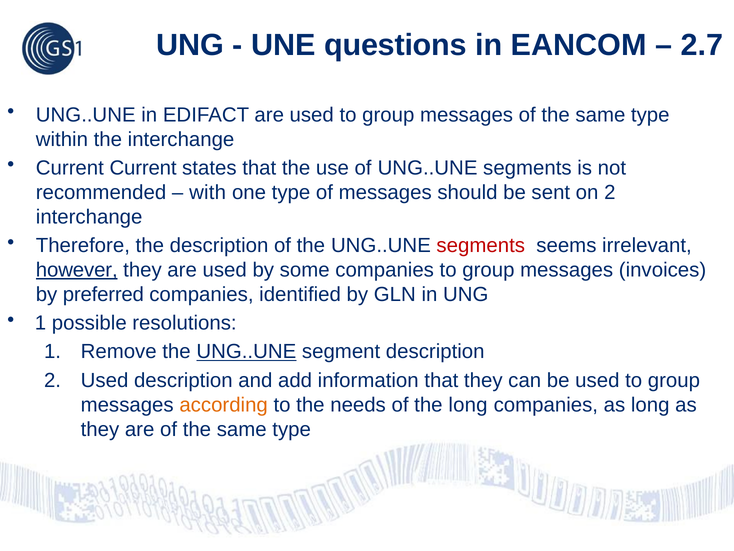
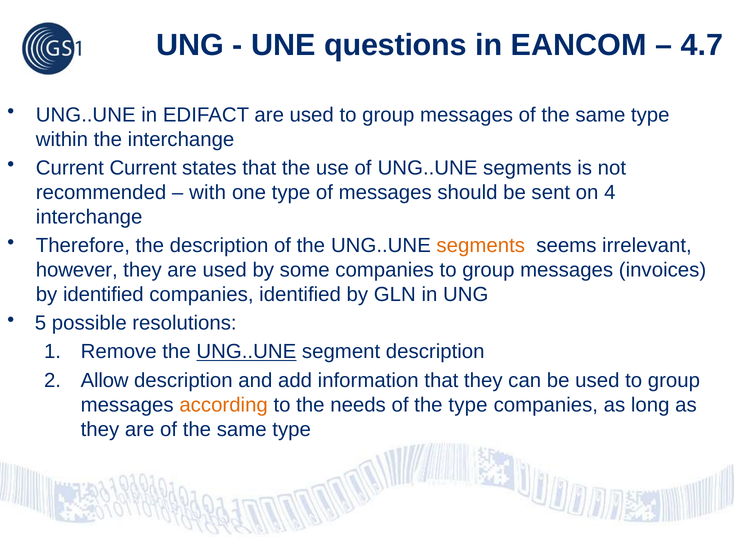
2.7: 2.7 -> 4.7
on 2: 2 -> 4
segments at (481, 245) colour: red -> orange
however underline: present -> none
by preferred: preferred -> identified
1 at (41, 323): 1 -> 5
2 Used: Used -> Allow
the long: long -> type
